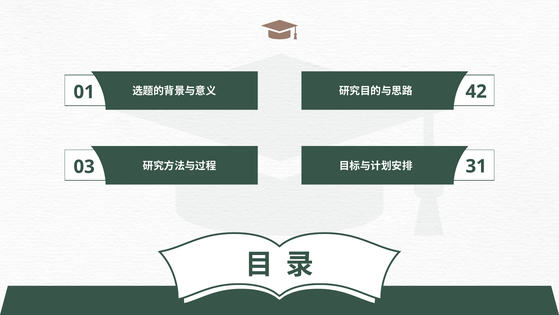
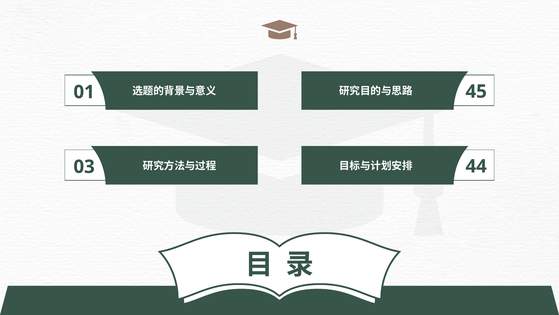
42: 42 -> 45
31: 31 -> 44
